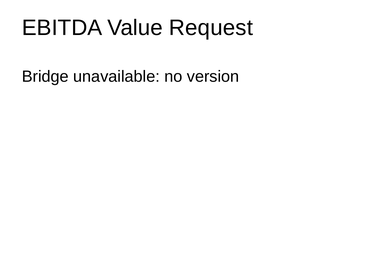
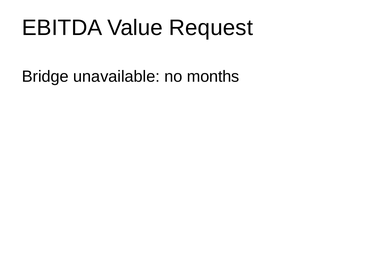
version: version -> months
